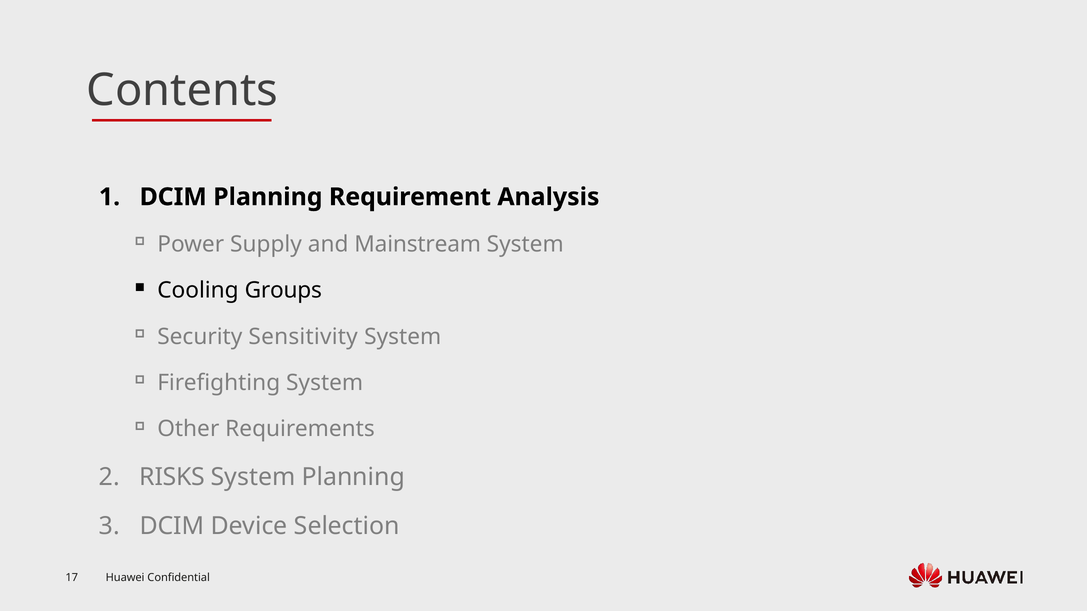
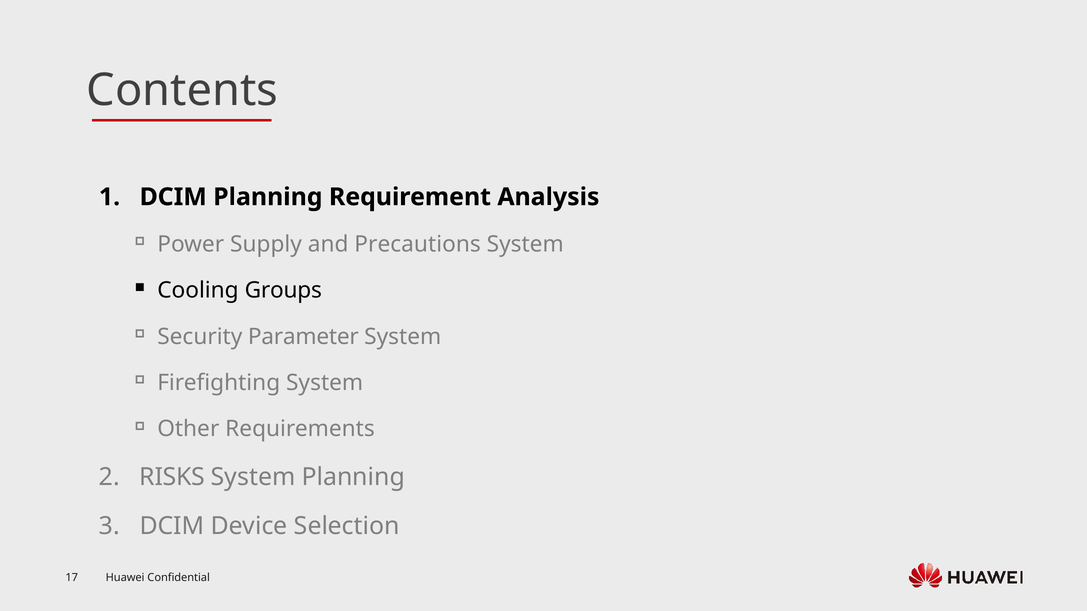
Mainstream: Mainstream -> Precautions
Sensitivity: Sensitivity -> Parameter
